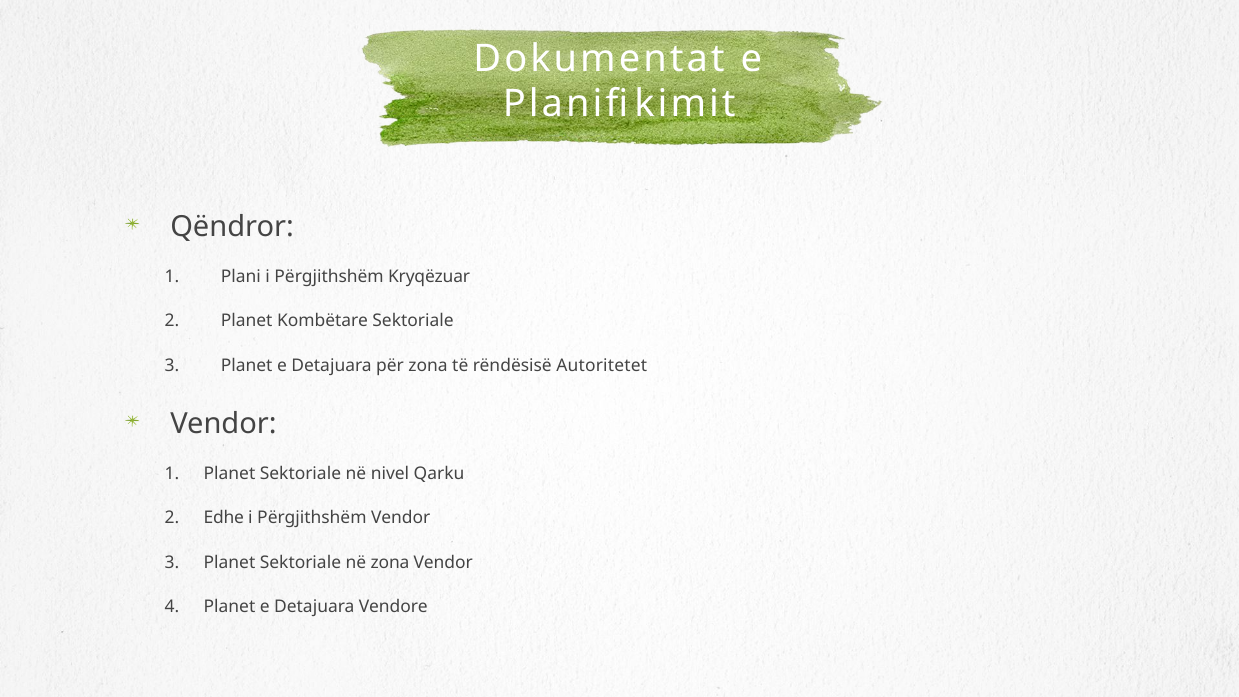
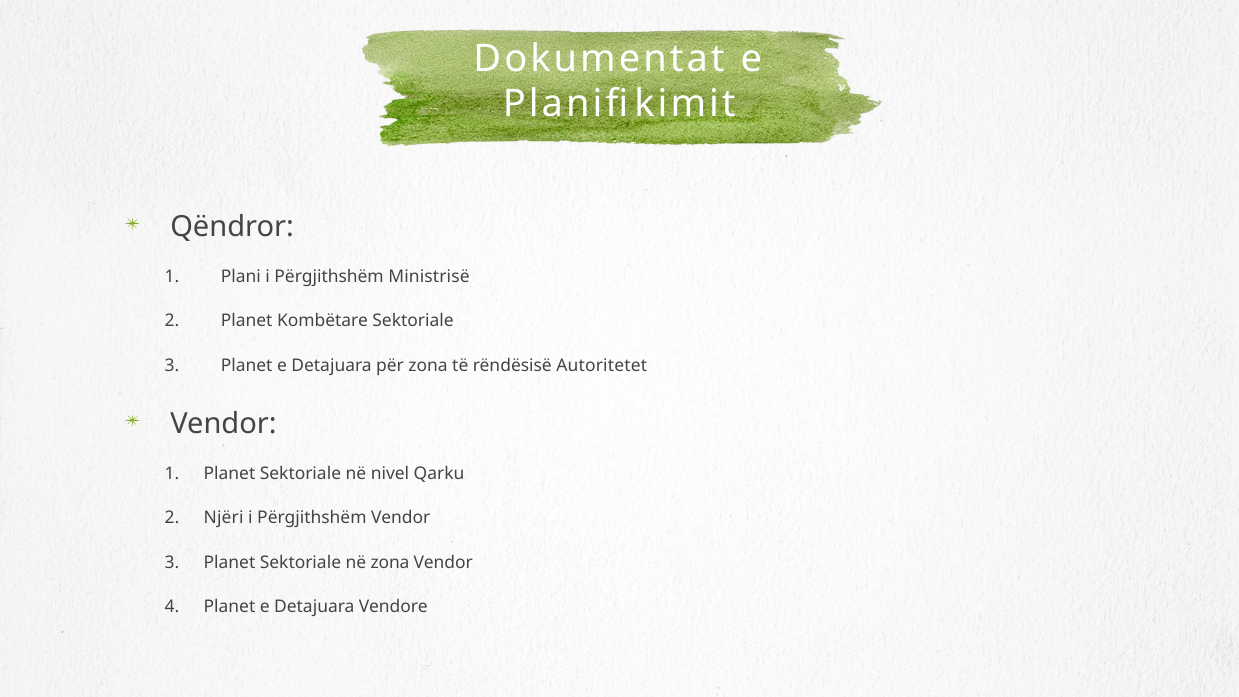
Kryqëzuar: Kryqëzuar -> Ministrisë
Edhe: Edhe -> Njëri
